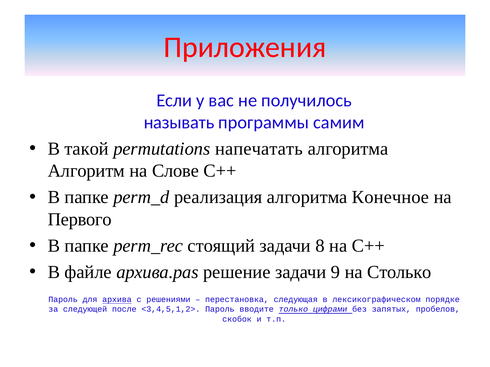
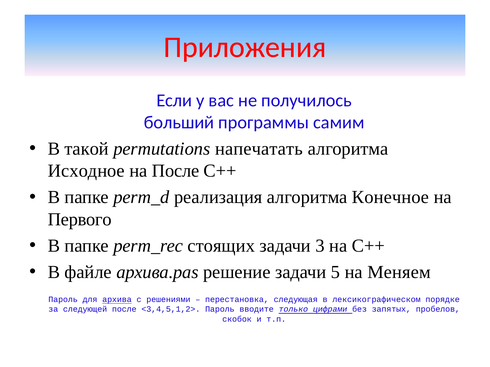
называть: называть -> больший
Алгоритм: Алгоритм -> Исходное
на Слове: Слове -> После
стоящий: стоящий -> стоящих
8: 8 -> 3
9: 9 -> 5
Столько: Столько -> Меняем
